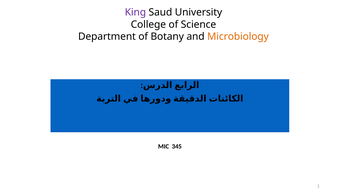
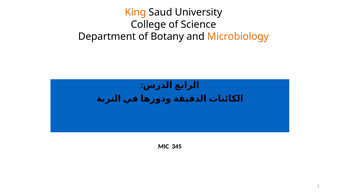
King colour: purple -> orange
